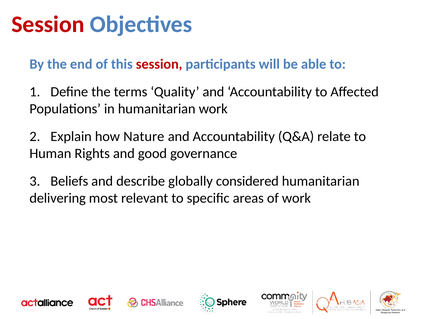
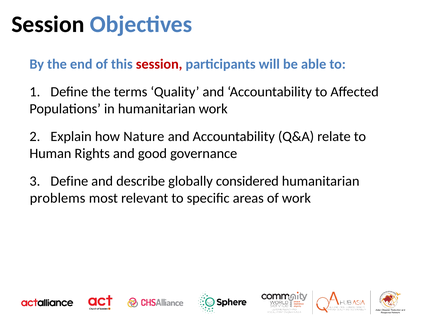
Session at (48, 24) colour: red -> black
3 Beliefs: Beliefs -> Define
delivering: delivering -> problems
